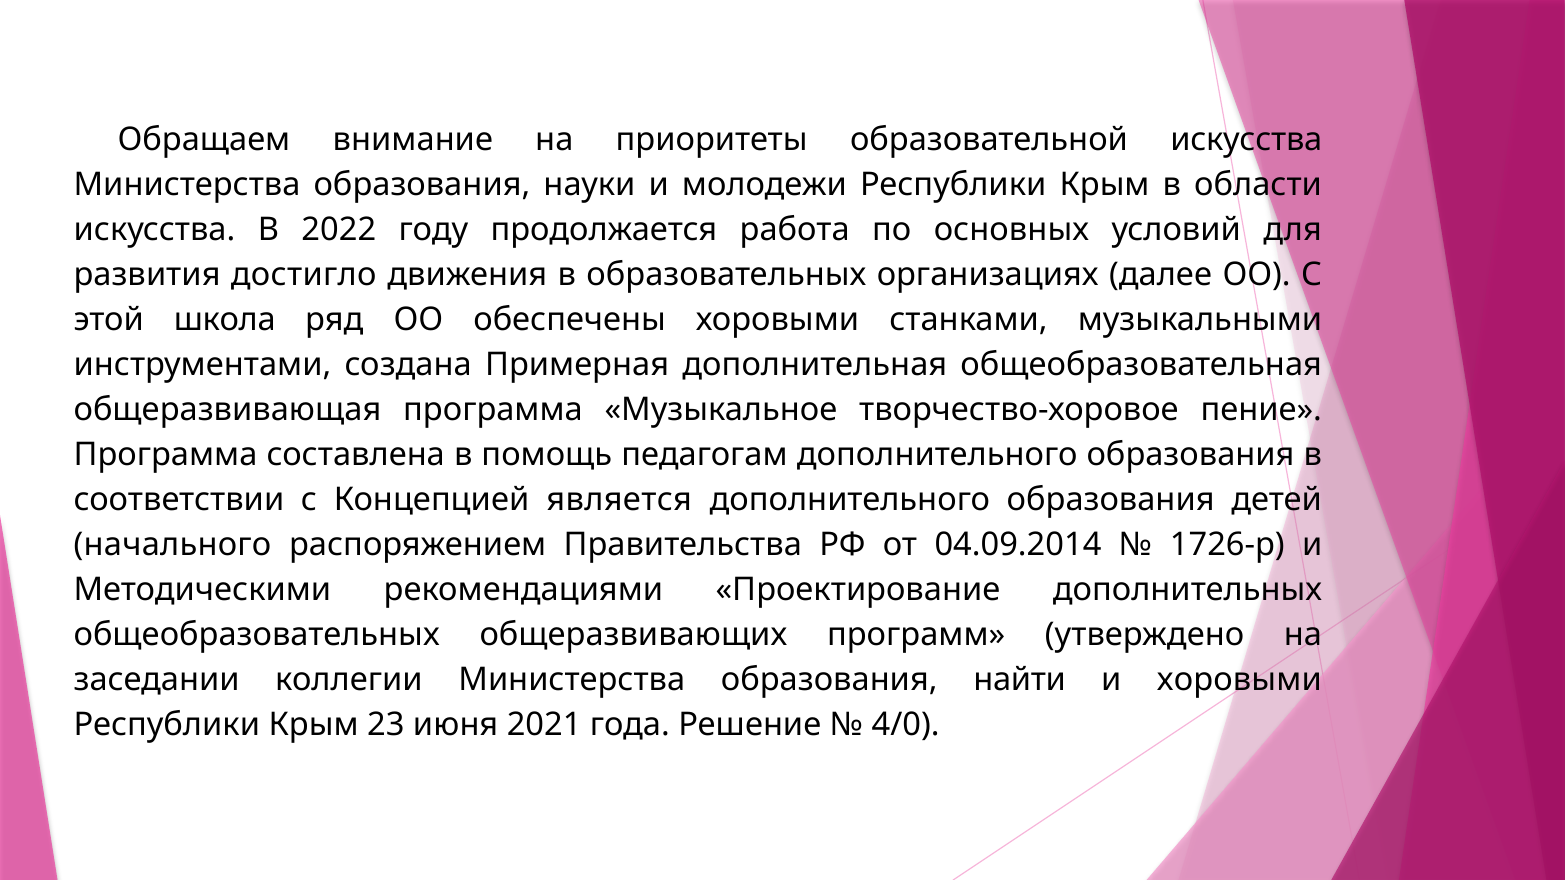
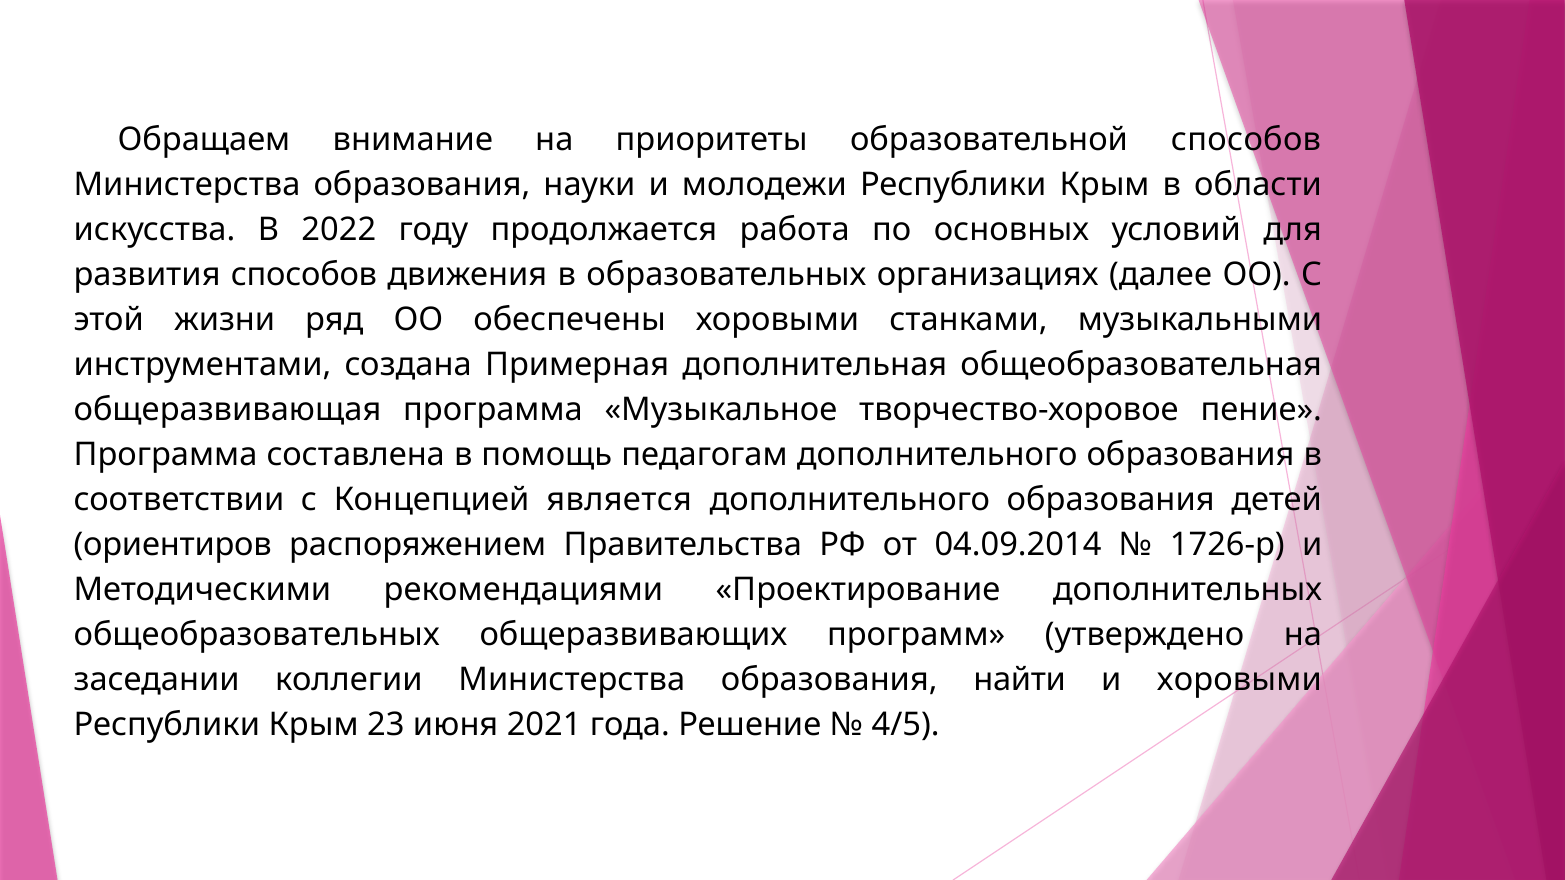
образовательной искусства: искусства -> способов
развития достигло: достигло -> способов
школа: школа -> жизни
начального: начального -> ориентиров
4/0: 4/0 -> 4/5
